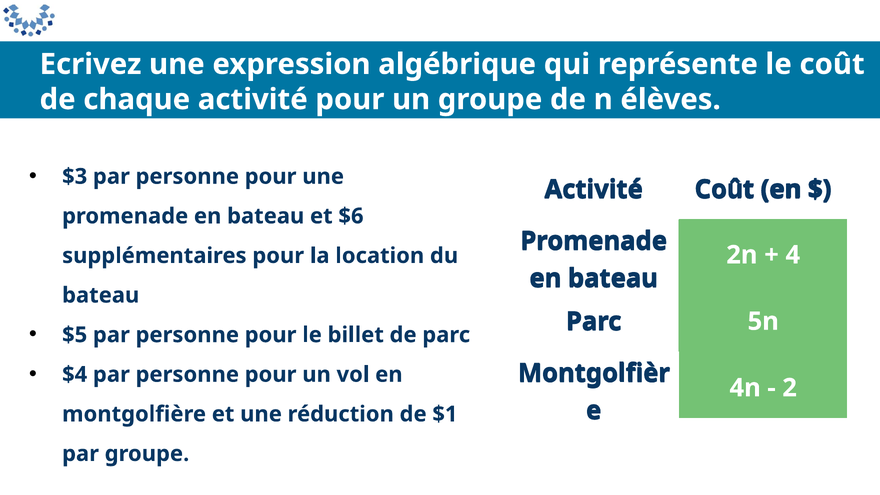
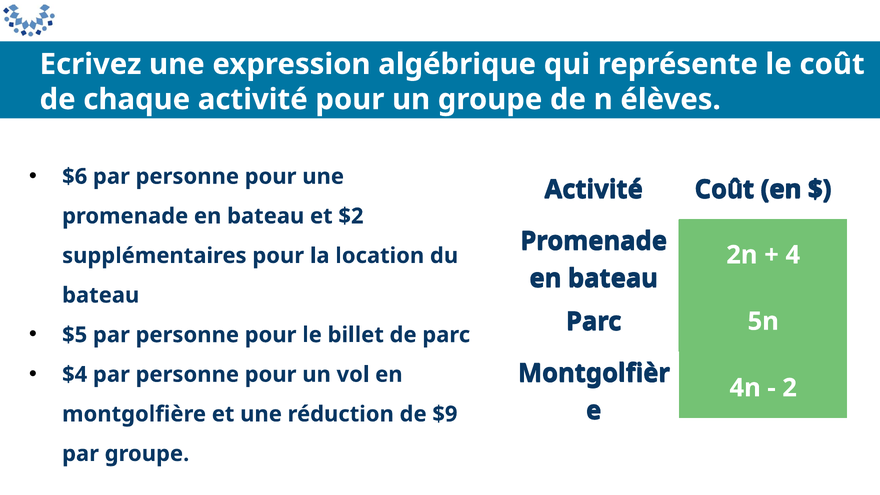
$3: $3 -> $6
$6: $6 -> $2
$1: $1 -> $9
